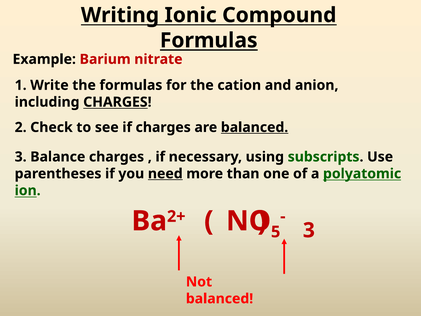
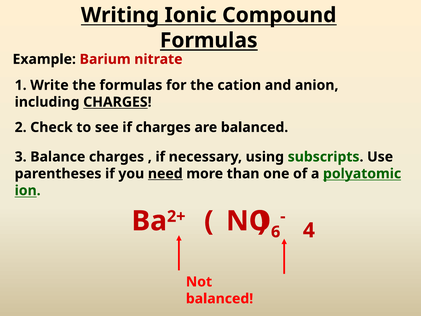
balanced at (255, 127) underline: present -> none
5: 5 -> 6
3 at (309, 230): 3 -> 4
